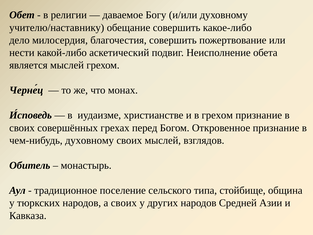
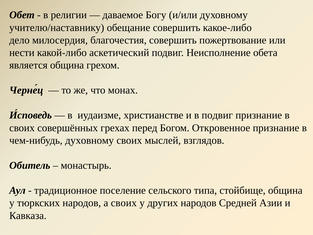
является мыслей: мыслей -> община
в грехом: грехом -> подвиг
